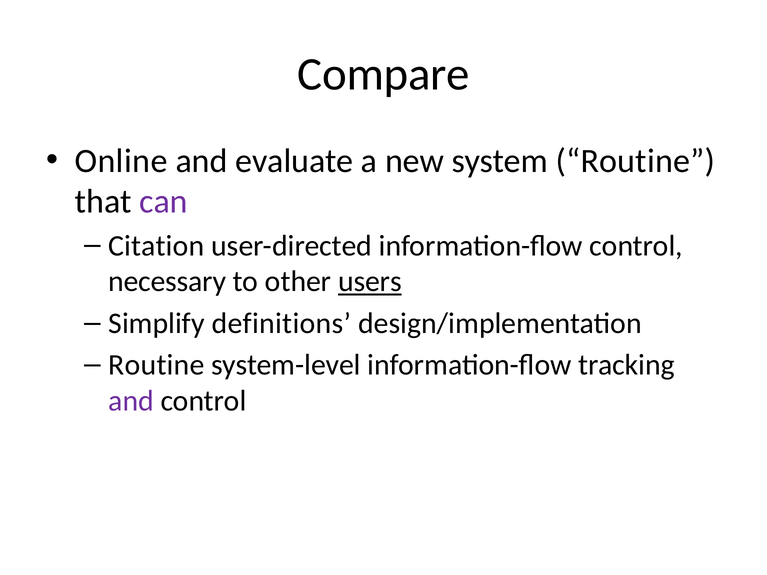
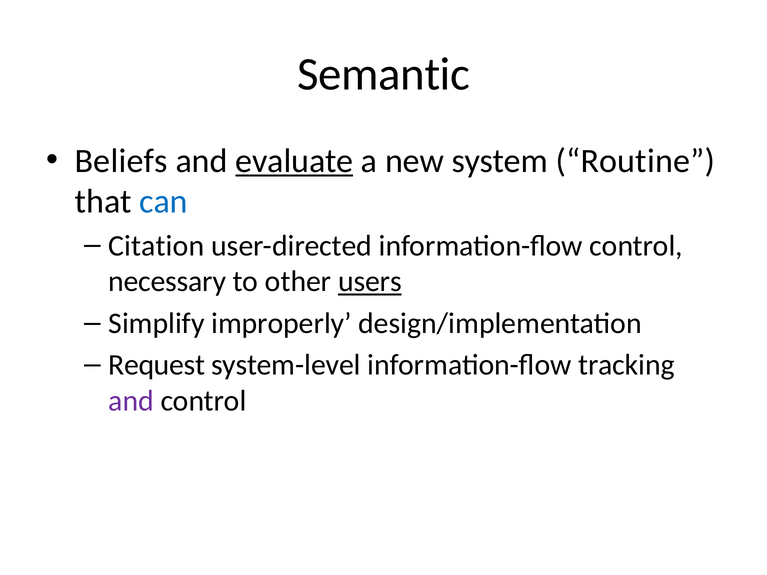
Compare: Compare -> Semantic
Online: Online -> Beliefs
evaluate underline: none -> present
can colour: purple -> blue
definitions: definitions -> improperly
Routine at (156, 365): Routine -> Request
